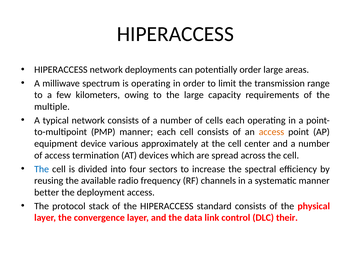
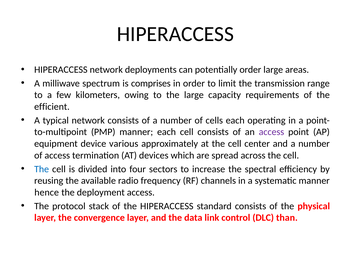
is operating: operating -> comprises
multiple: multiple -> efficient
access at (271, 132) colour: orange -> purple
better: better -> hence
their: their -> than
